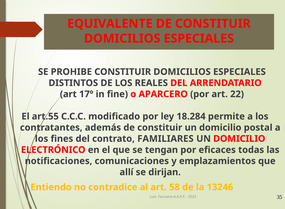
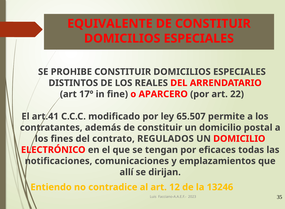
art.55: art.55 -> art.41
18.284: 18.284 -> 65.507
FAMILIARES: FAMILIARES -> REGULADOS
58: 58 -> 12
